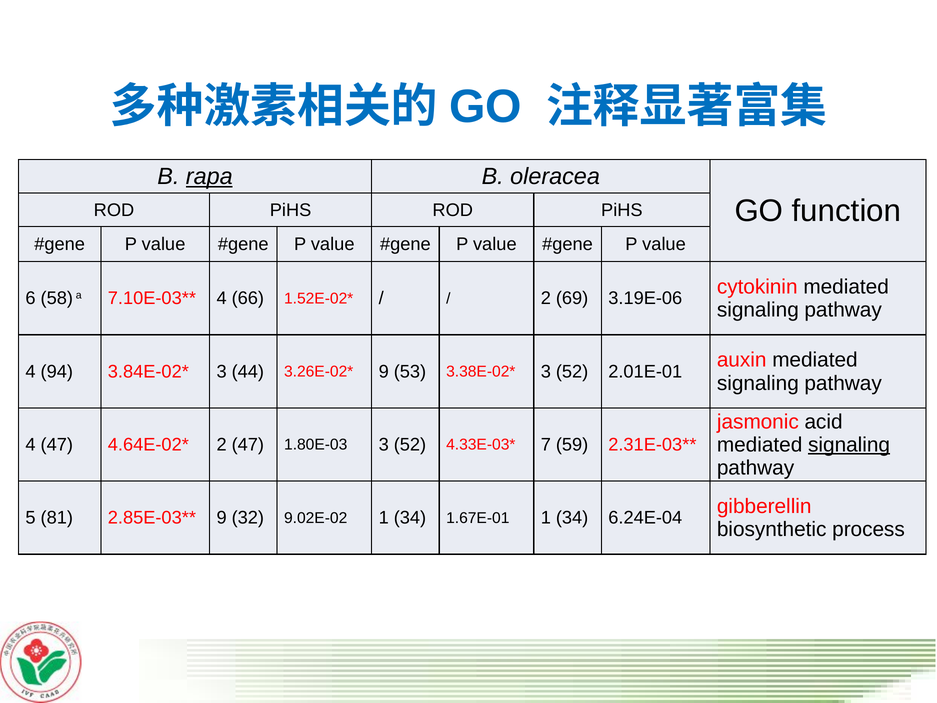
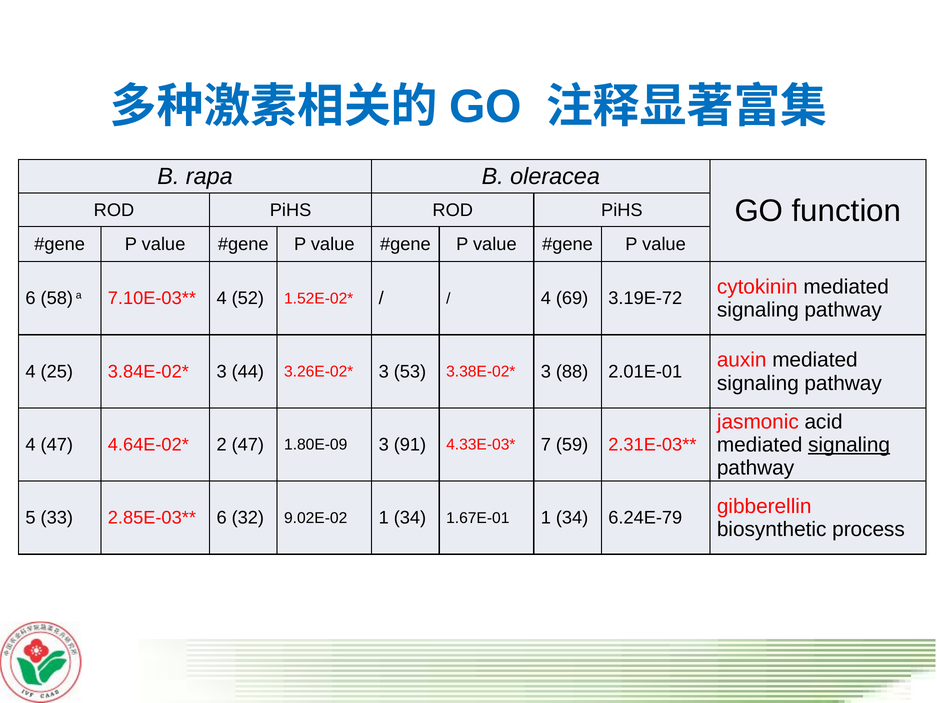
rapa underline: present -> none
66: 66 -> 52
2 at (546, 298): 2 -> 4
3.19E-06: 3.19E-06 -> 3.19E-72
94: 94 -> 25
9 at (384, 371): 9 -> 3
52 at (572, 371): 52 -> 88
1.80E-03: 1.80E-03 -> 1.80E-09
52 at (410, 445): 52 -> 91
81: 81 -> 33
9 at (222, 518): 9 -> 6
6.24E-04: 6.24E-04 -> 6.24E-79
